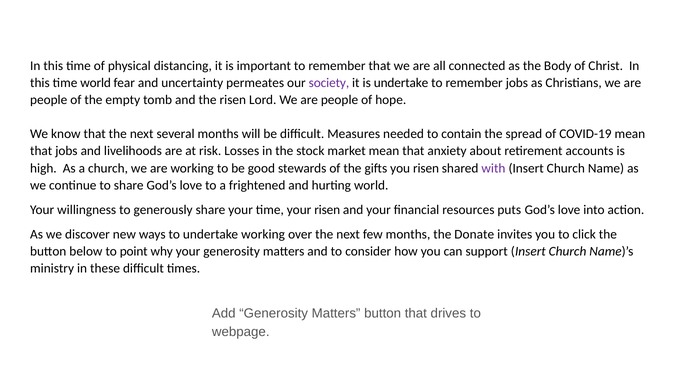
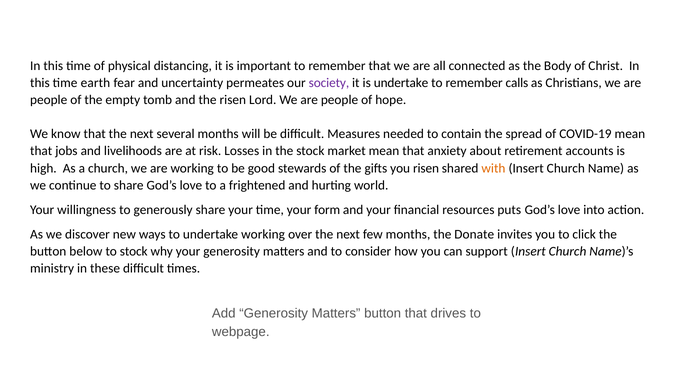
time world: world -> earth
remember jobs: jobs -> calls
with colour: purple -> orange
your risen: risen -> form
to point: point -> stock
